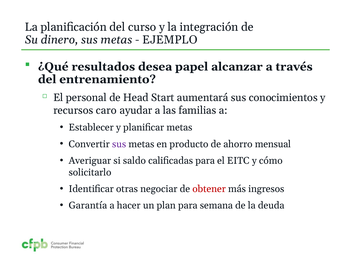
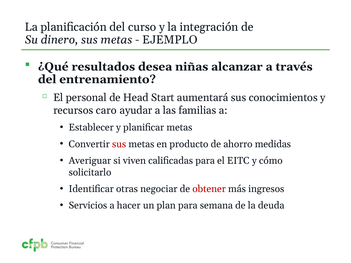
papel: papel -> niñas
sus at (119, 144) colour: purple -> red
mensual: mensual -> medidas
saldo: saldo -> viven
Garantía: Garantía -> Servicios
